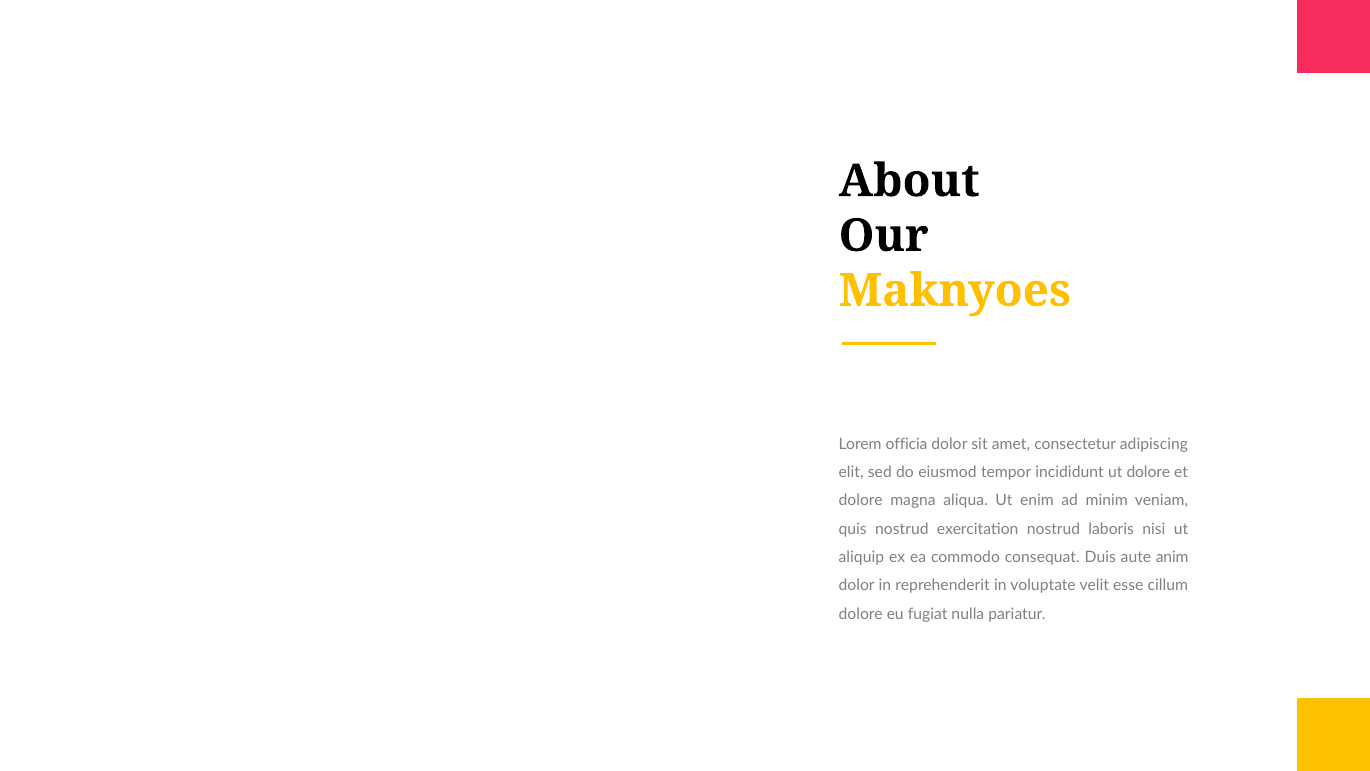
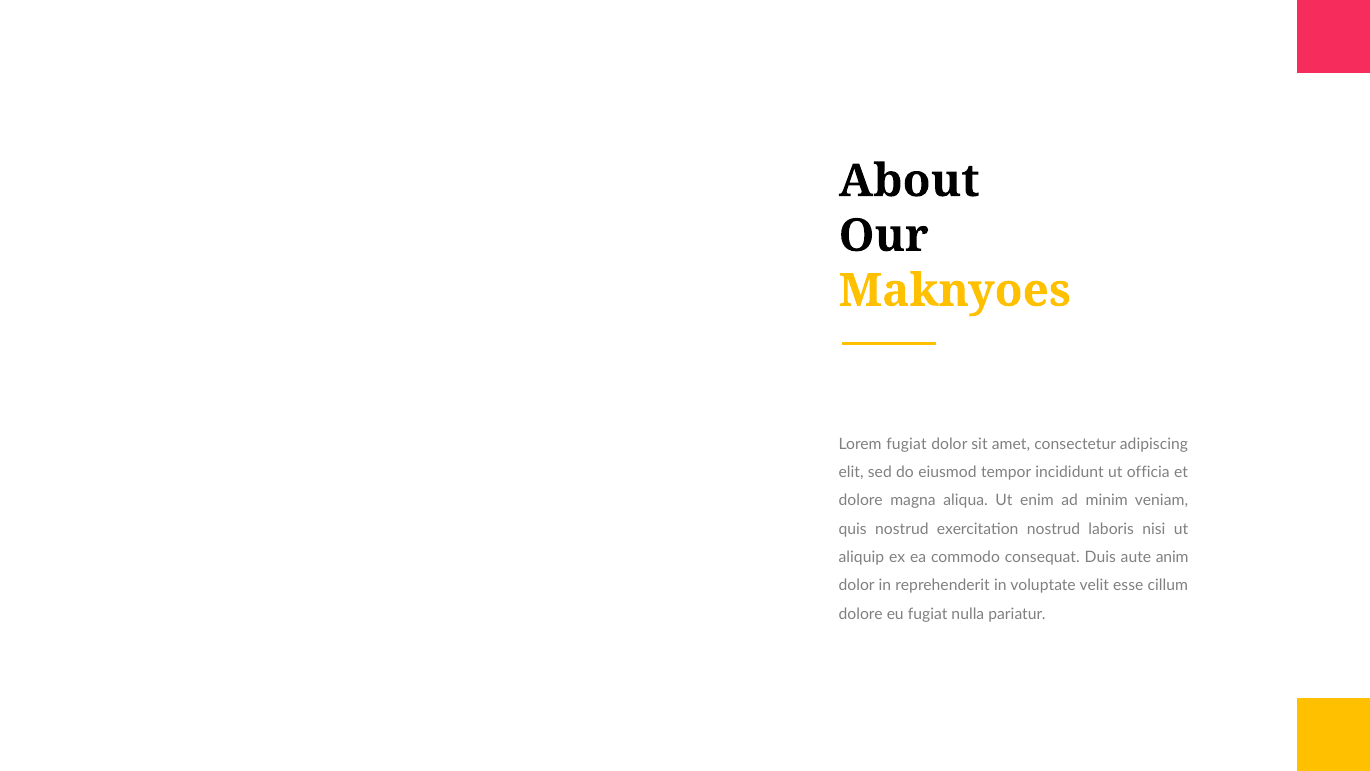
Lorem officia: officia -> fugiat
ut dolore: dolore -> officia
